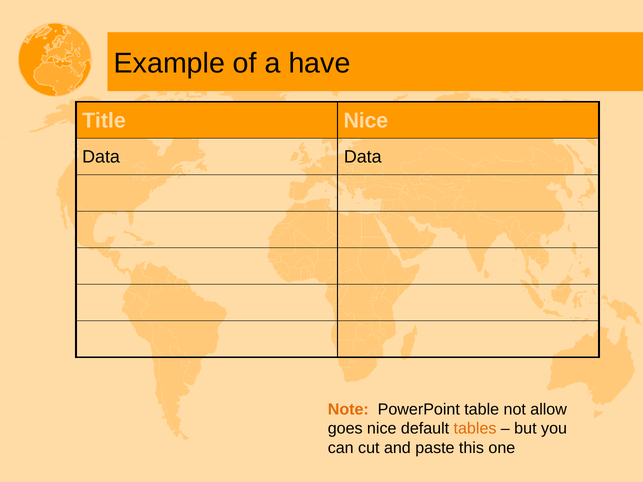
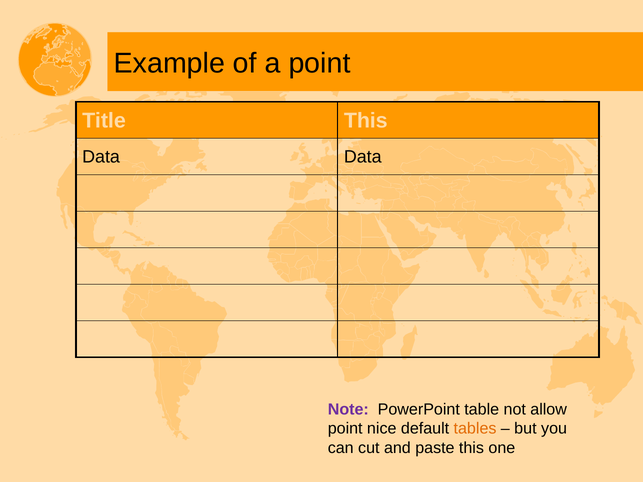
a have: have -> point
Title Nice: Nice -> This
Note colour: orange -> purple
goes at (345, 429): goes -> point
